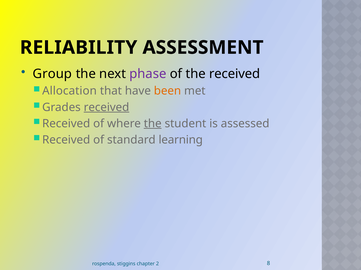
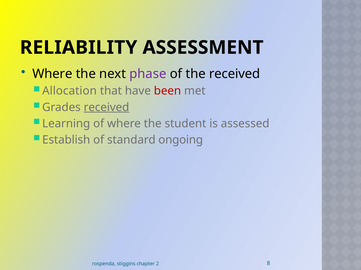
Group at (52, 74): Group -> Where
been colour: orange -> red
Received at (66, 124): Received -> Learning
the at (153, 124) underline: present -> none
Received at (66, 140): Received -> Establish
learning: learning -> ongoing
